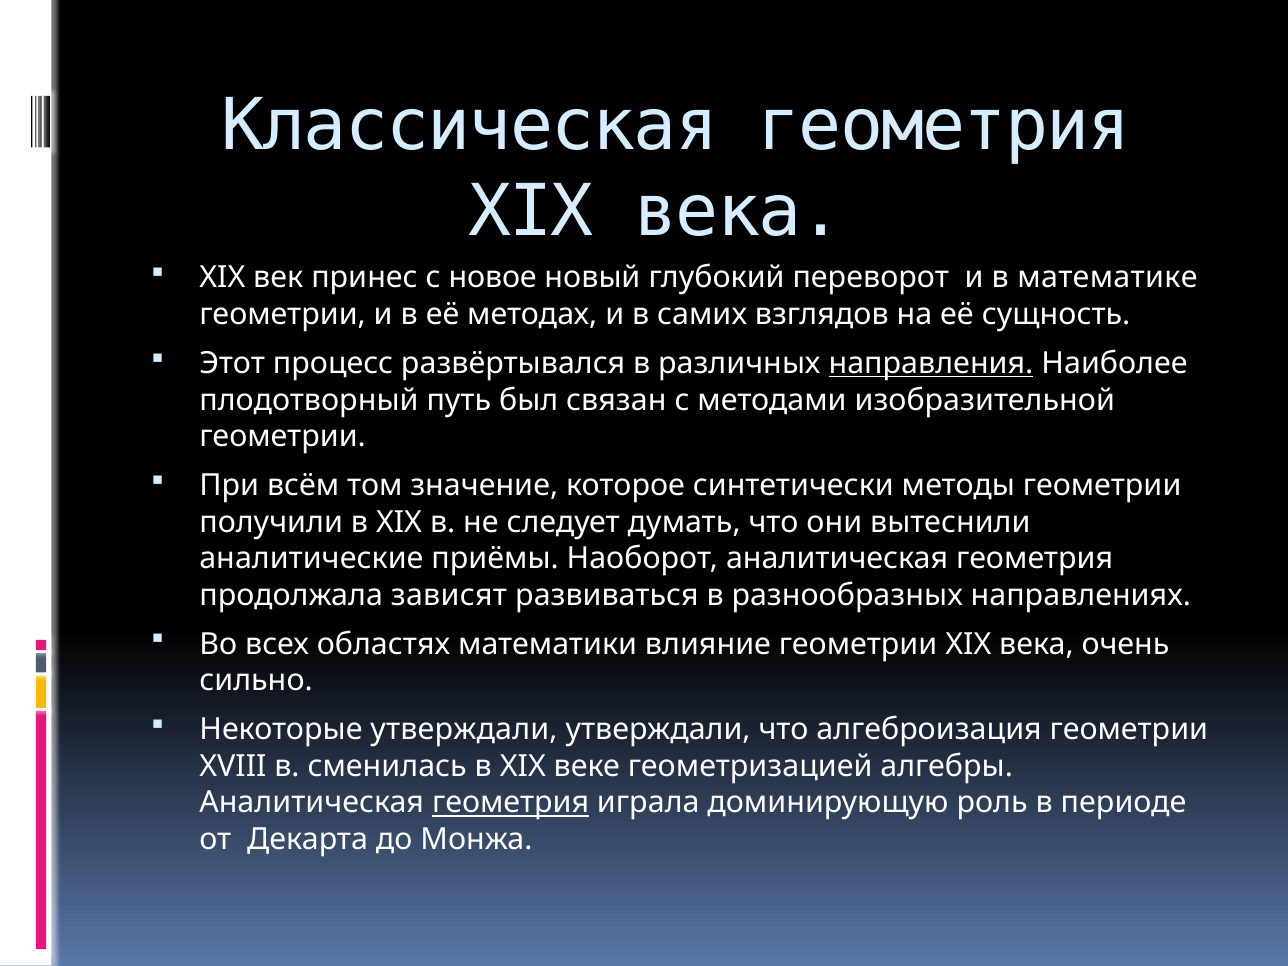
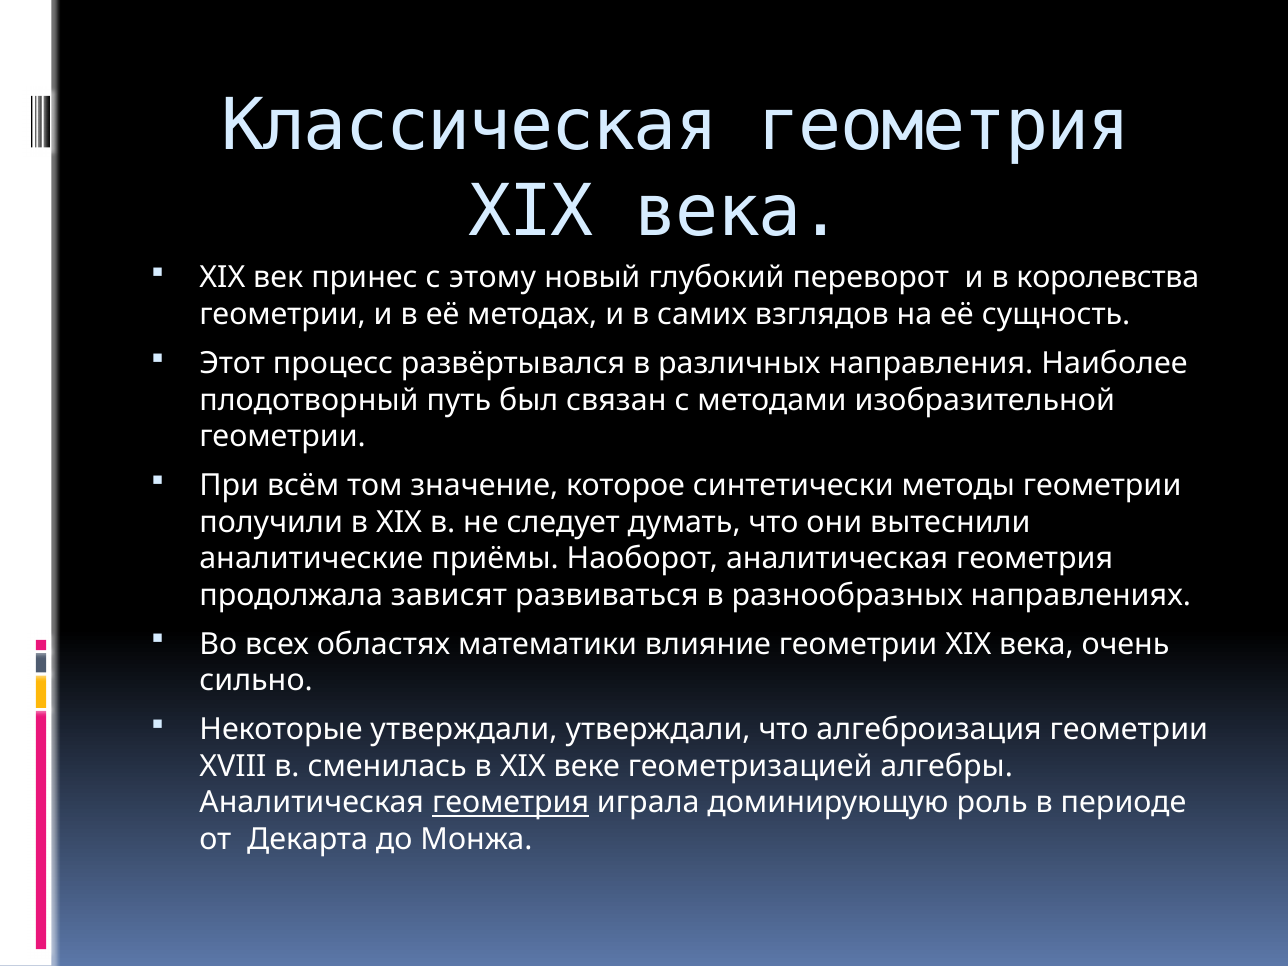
новое: новое -> этому
математике: математике -> королевства
направления underline: present -> none
